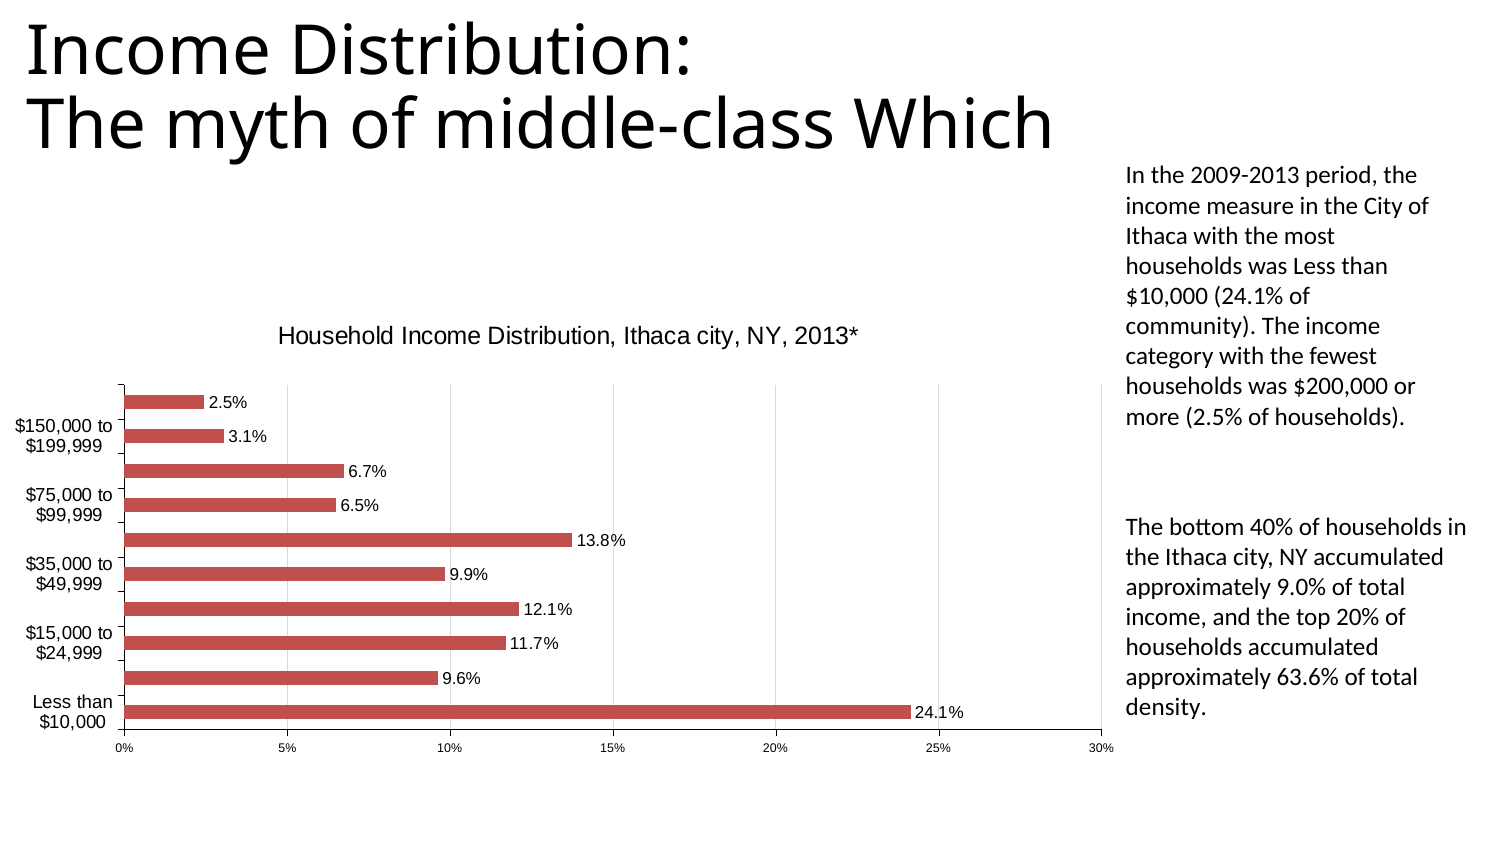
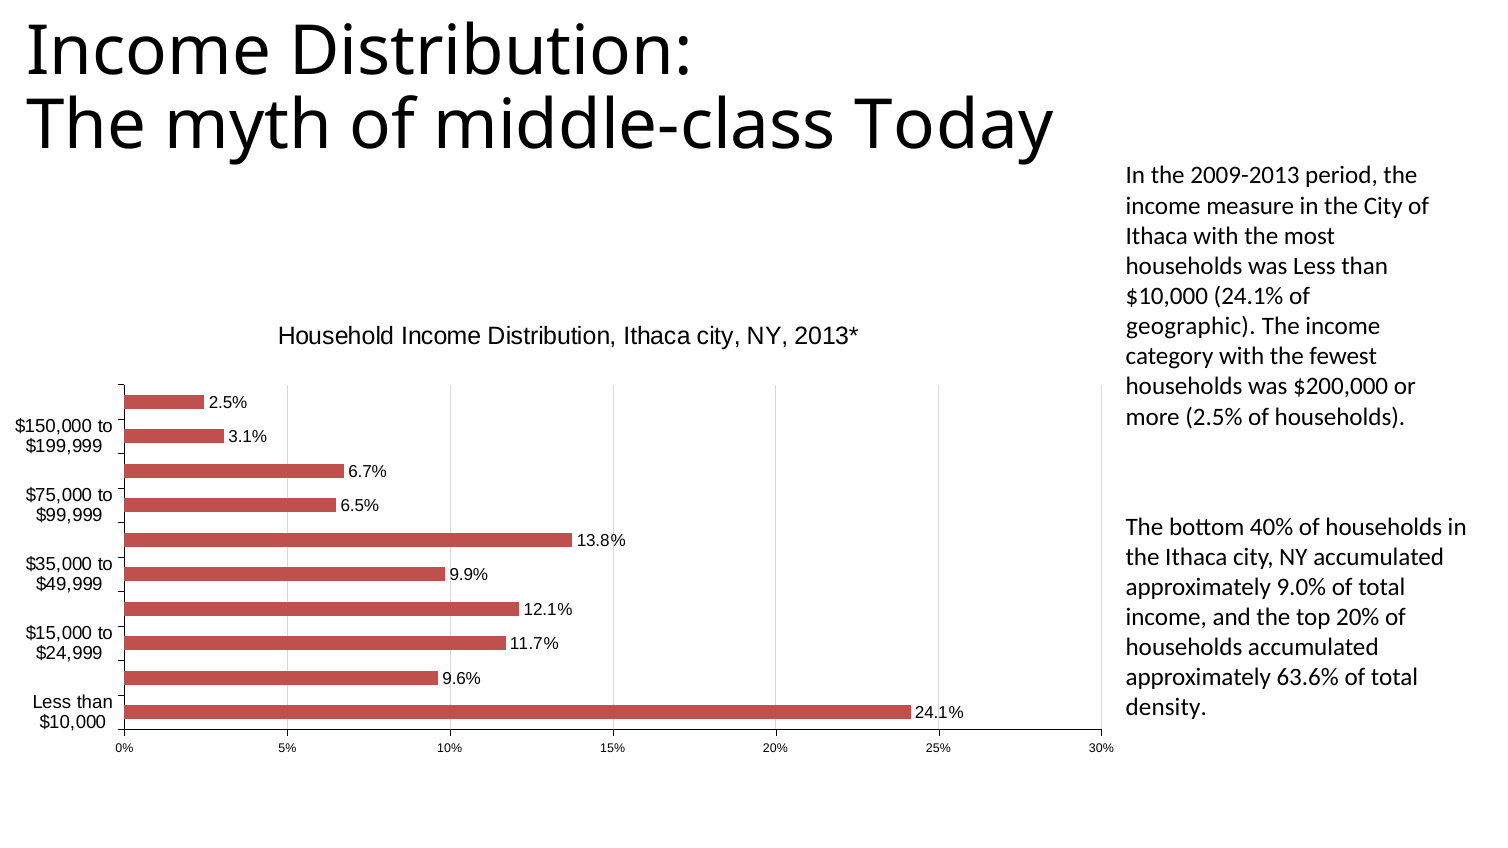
Which: Which -> Today
community: community -> geographic
